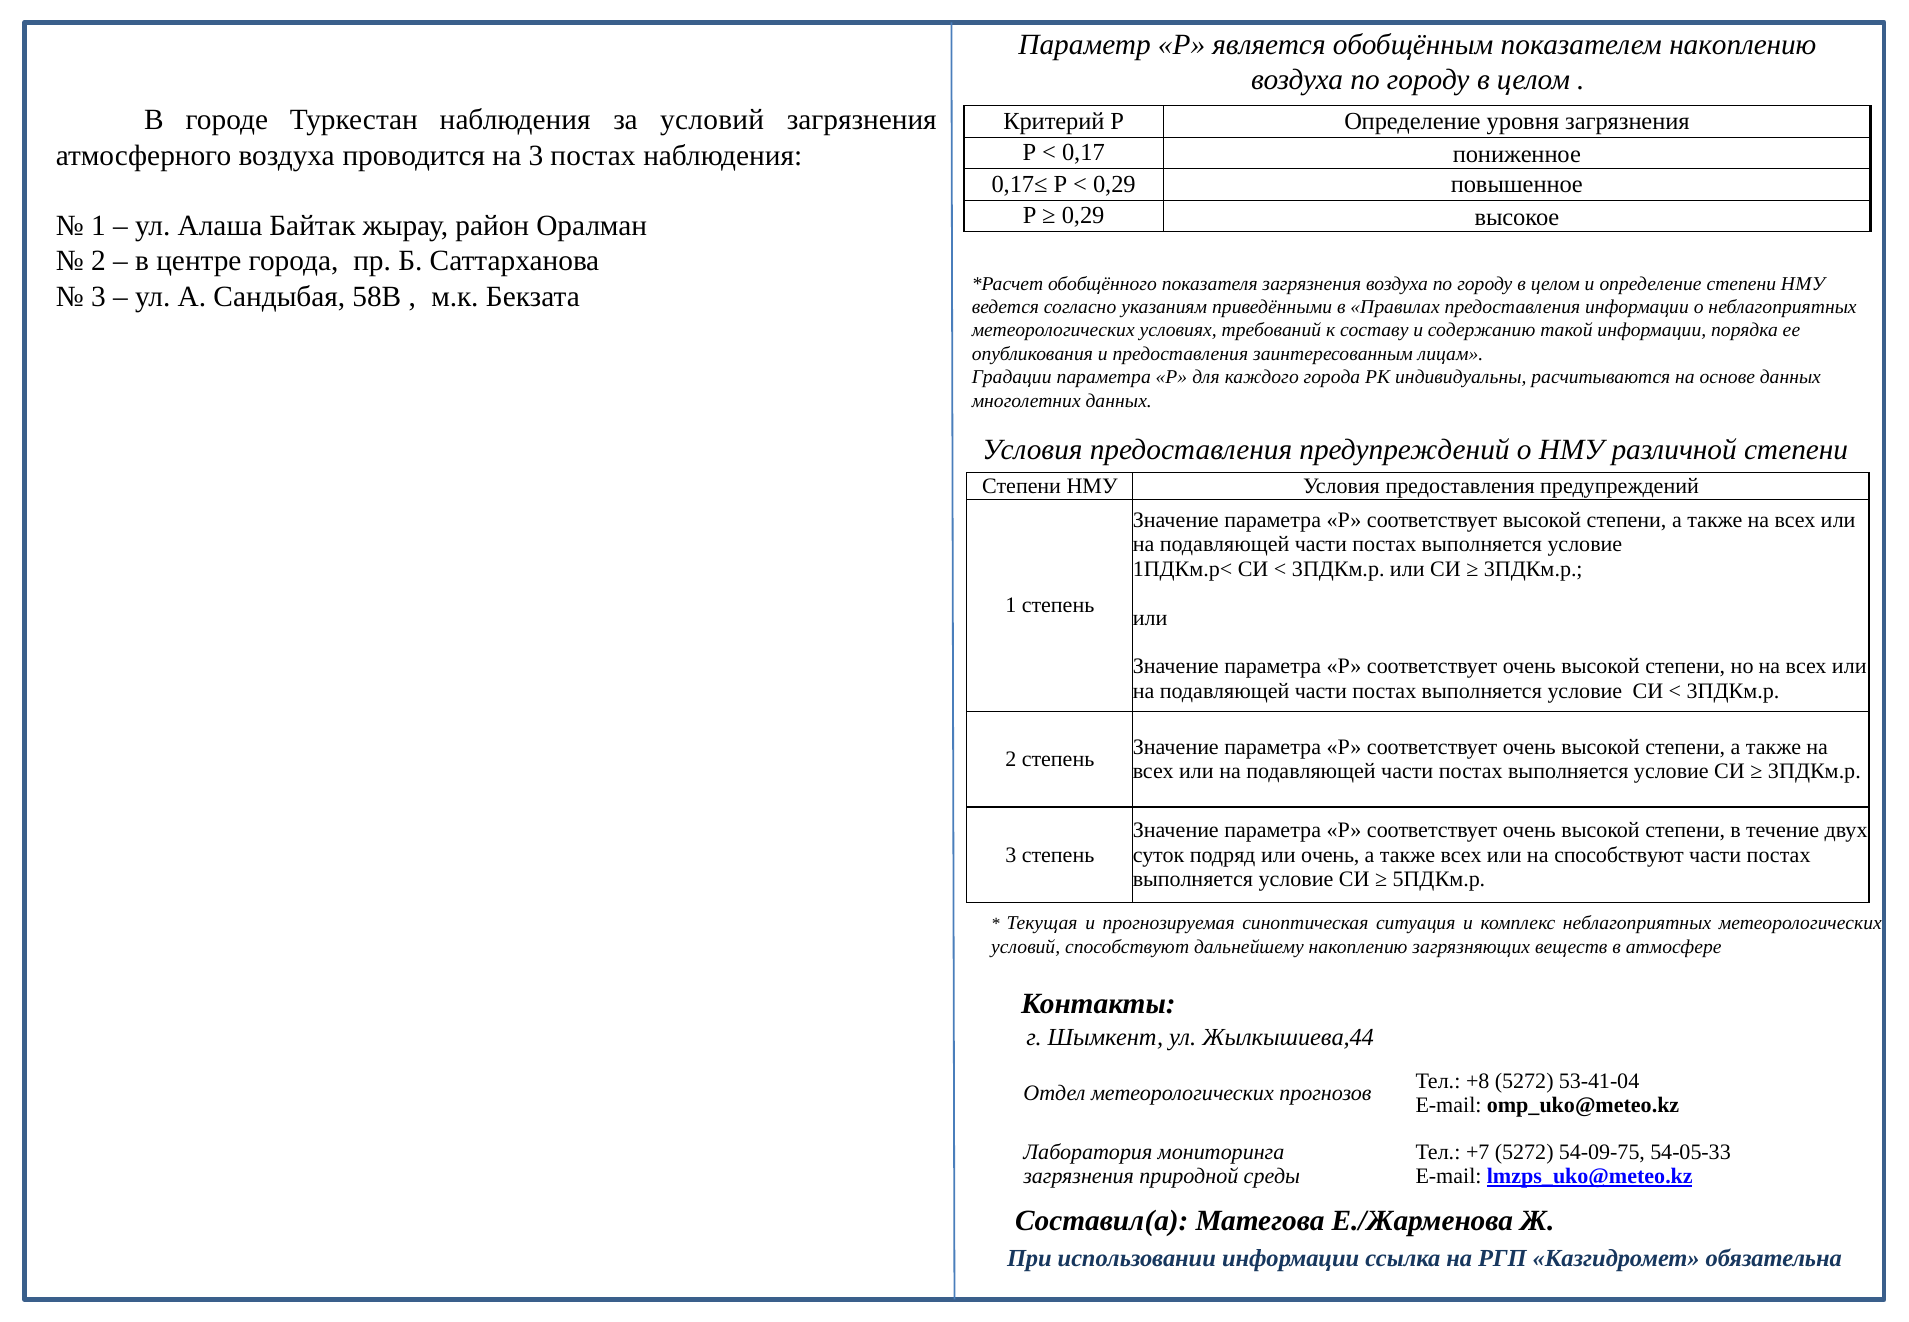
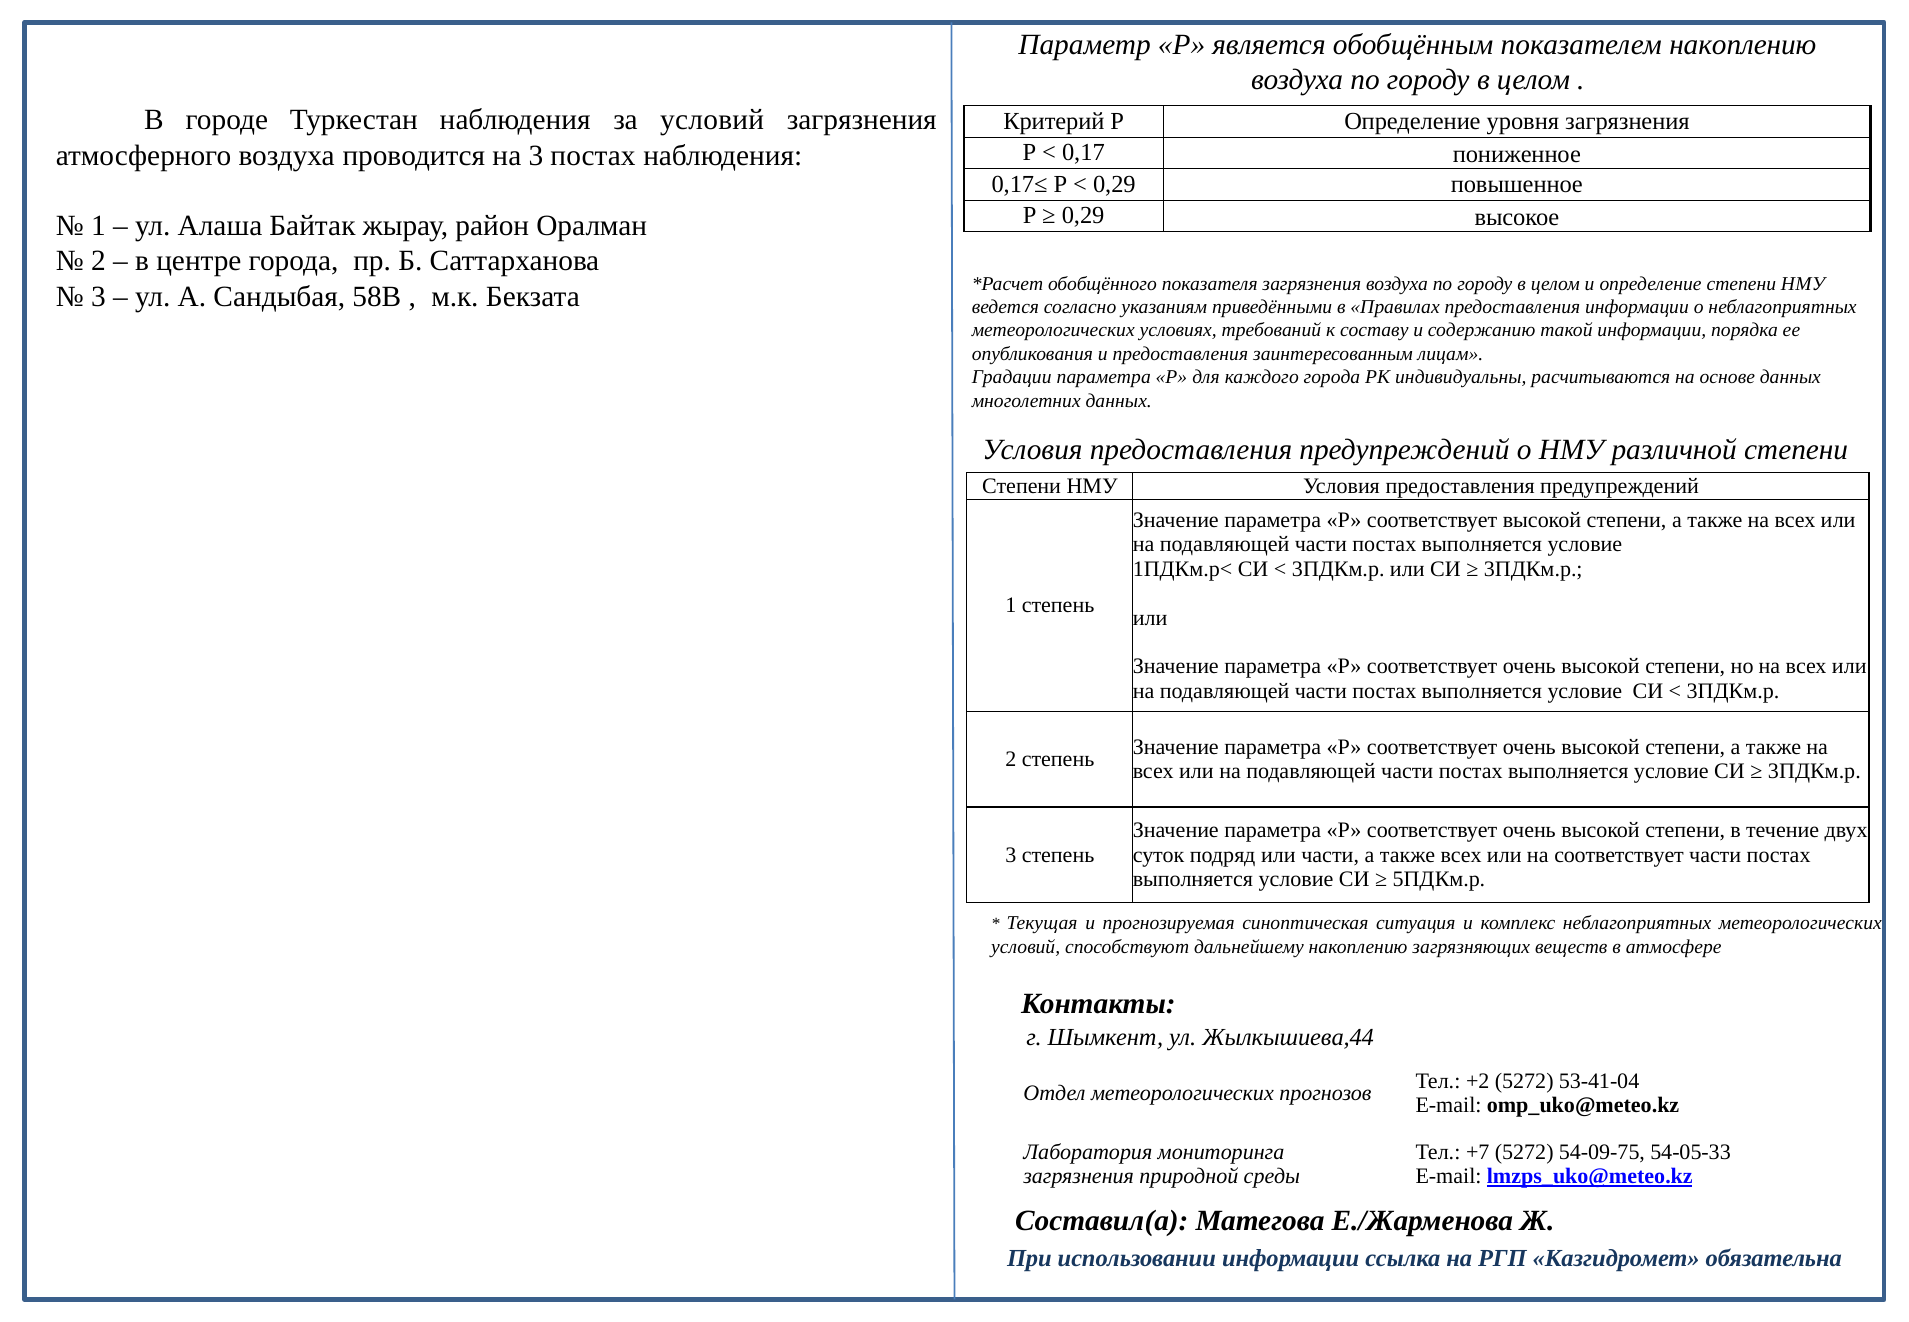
или очень: очень -> части
на способствуют: способствуют -> соответствует
+8: +8 -> +2
